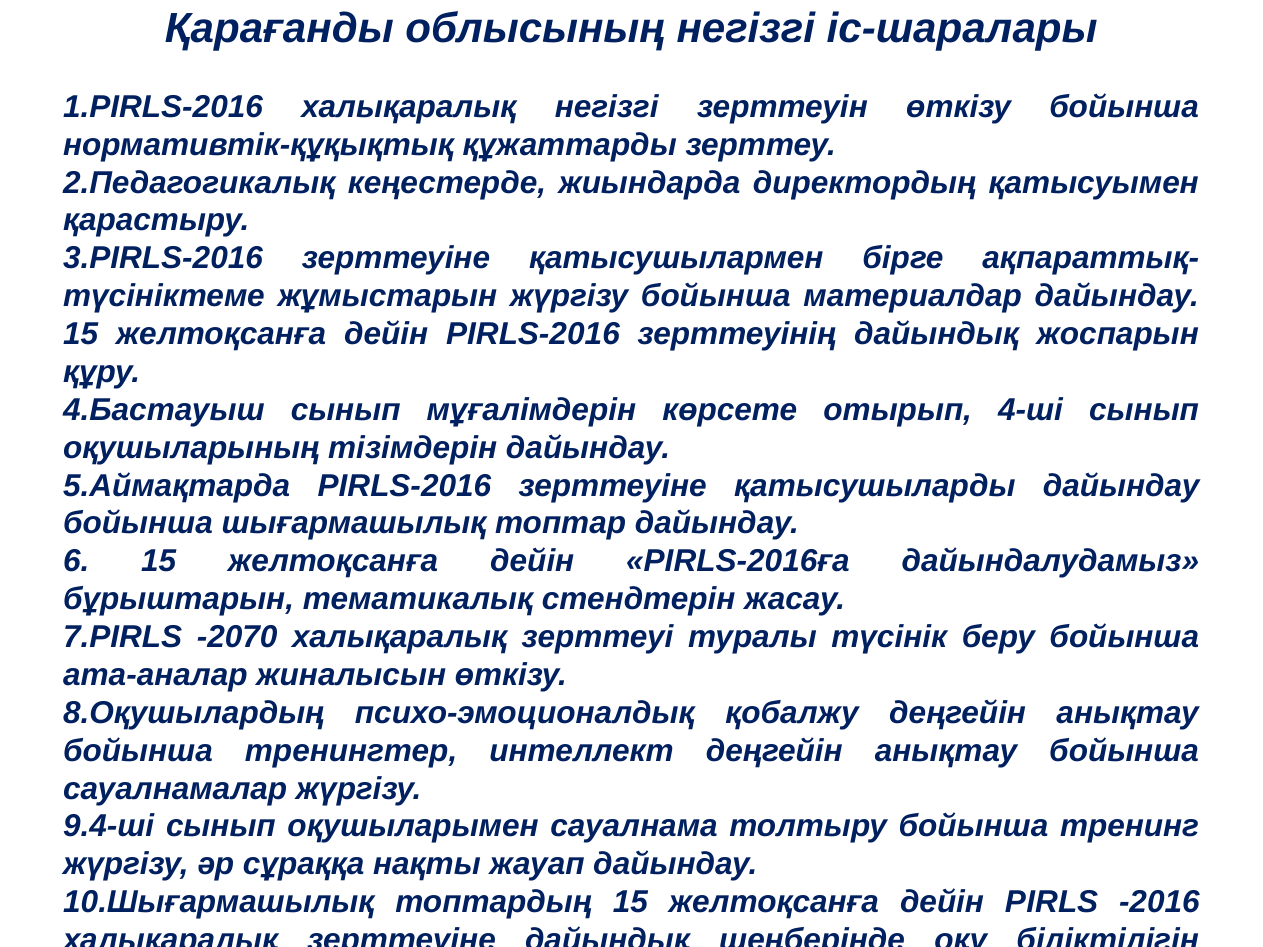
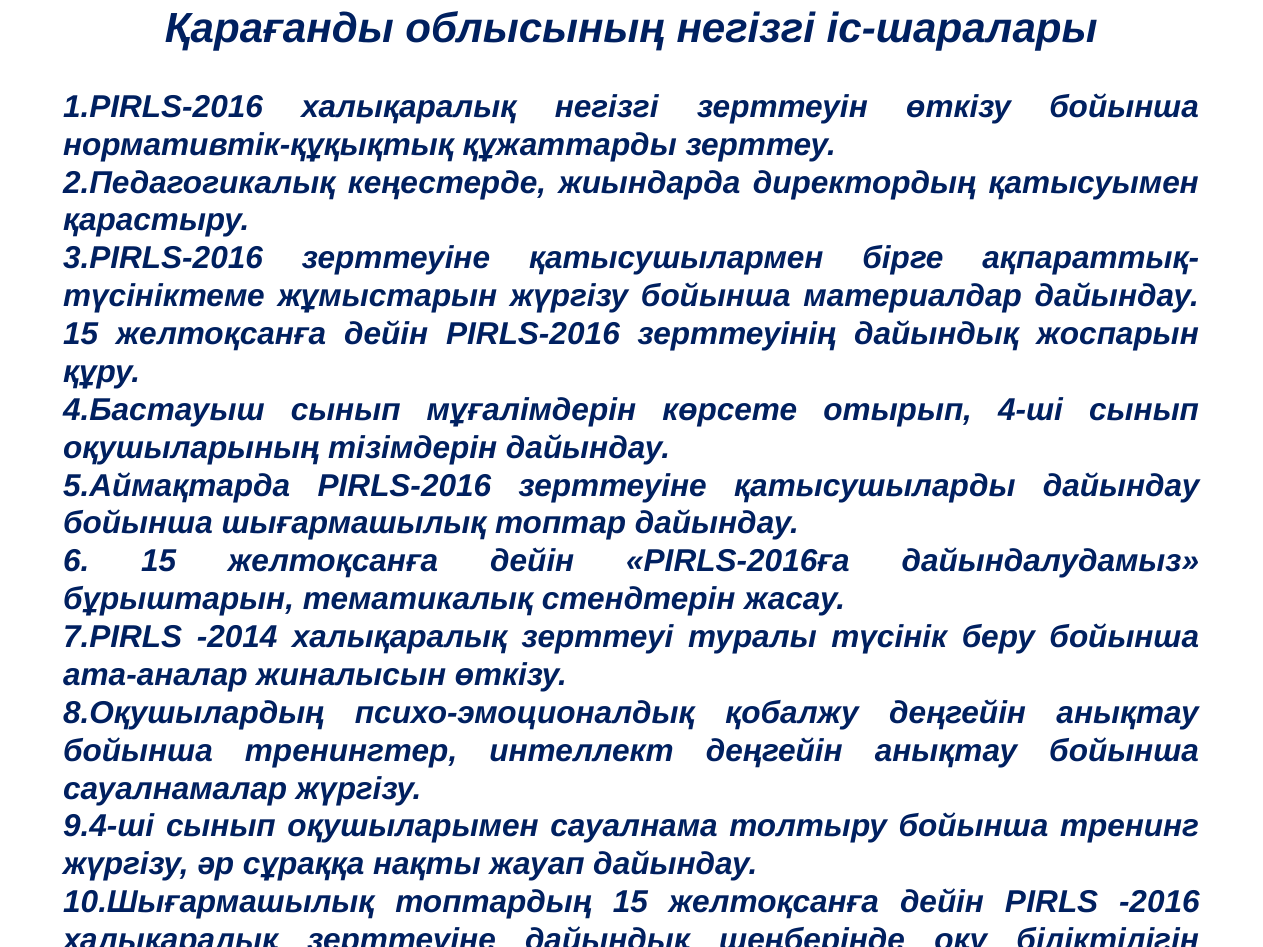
-2070: -2070 -> -2014
